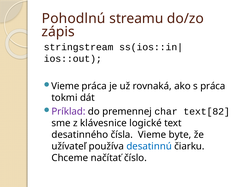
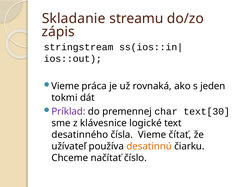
Pohodlnú: Pohodlnú -> Skladanie
s práca: práca -> jeden
text[82: text[82 -> text[30
byte: byte -> čítať
desatinnú colour: blue -> orange
